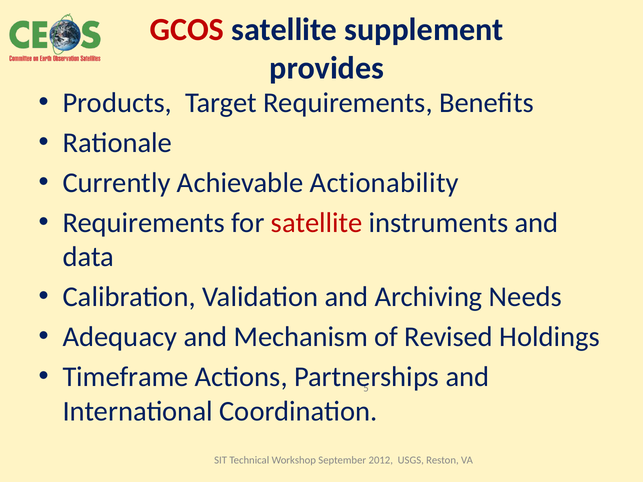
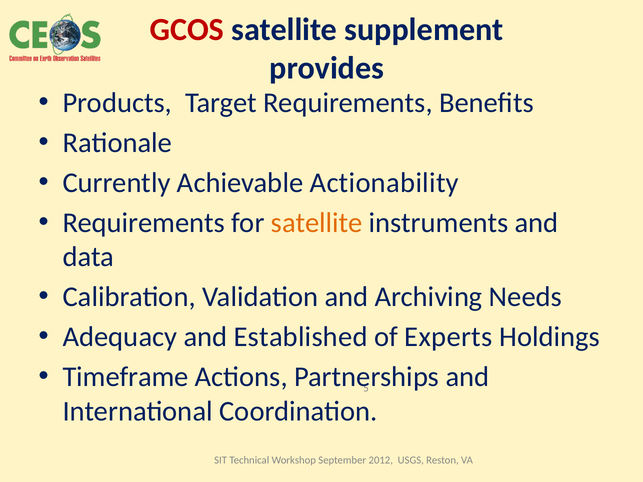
satellite at (317, 223) colour: red -> orange
Mechanism: Mechanism -> Established
Revised: Revised -> Experts
